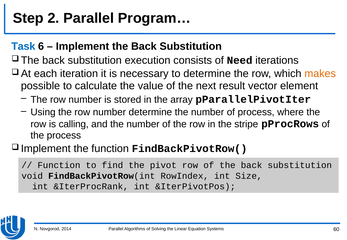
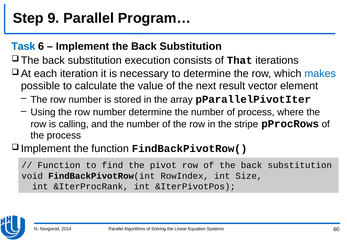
2: 2 -> 9
Need: Need -> That
makes colour: orange -> blue
